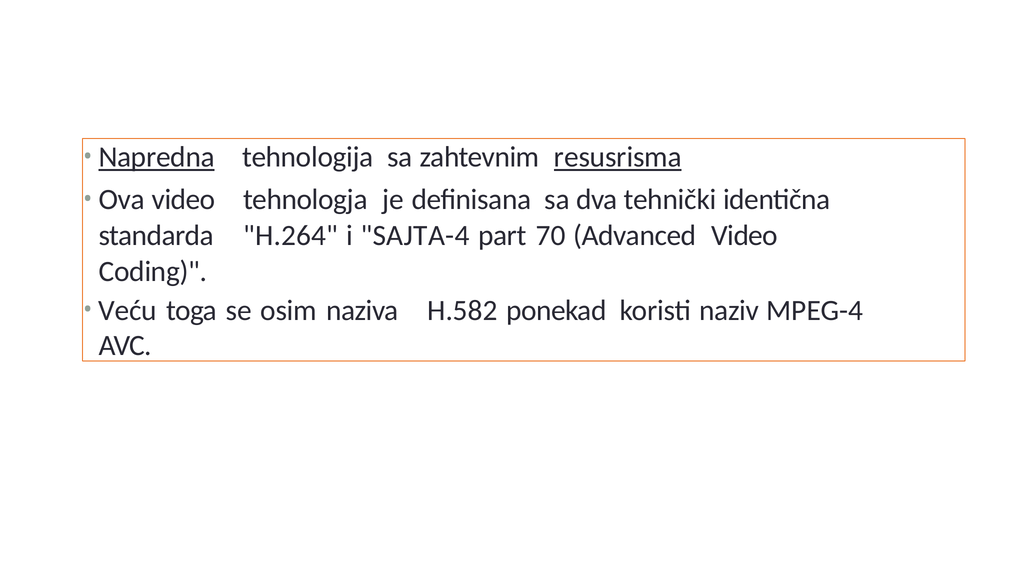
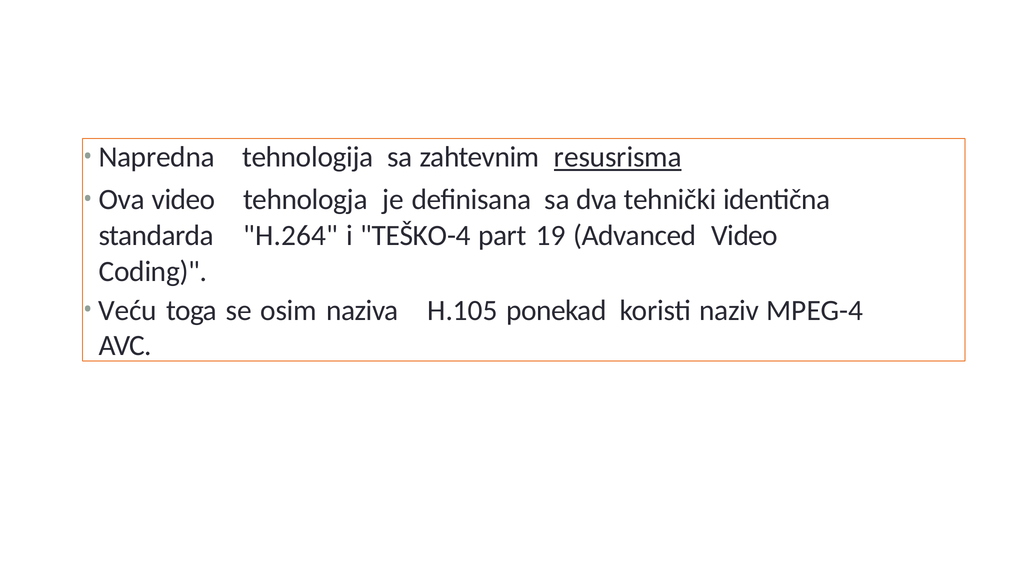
Napredna underline: present -> none
SAJTA-4: SAJTA-4 -> TEŠKO-4
70: 70 -> 19
H.582: H.582 -> H.105
